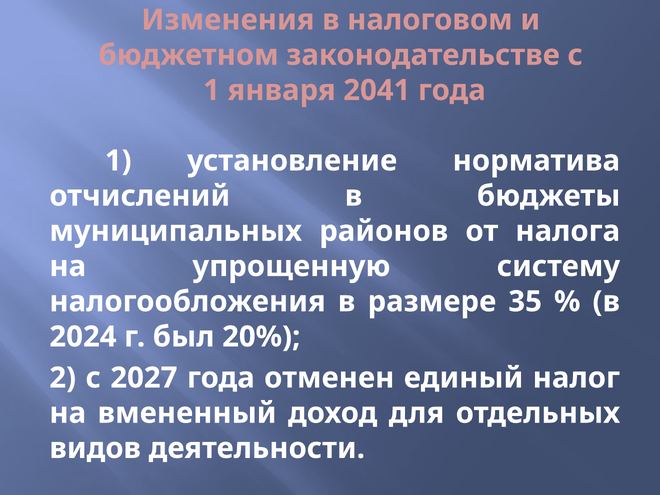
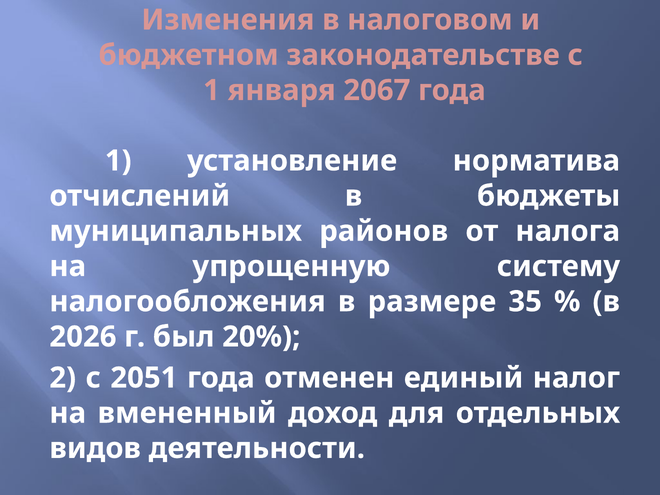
2041: 2041 -> 2067
2024: 2024 -> 2026
2027: 2027 -> 2051
